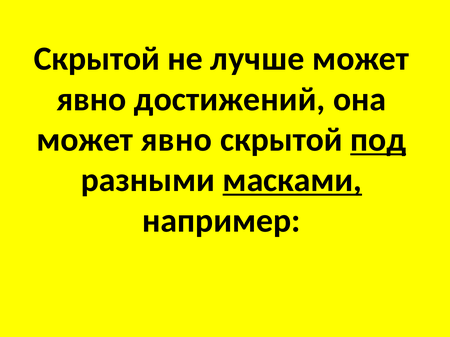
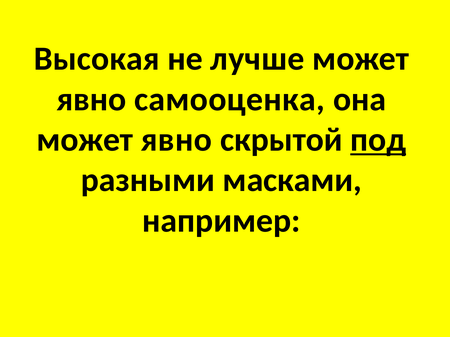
Скрытой at (97, 59): Скрытой -> Высокая
достижений: достижений -> самооценка
масками underline: present -> none
